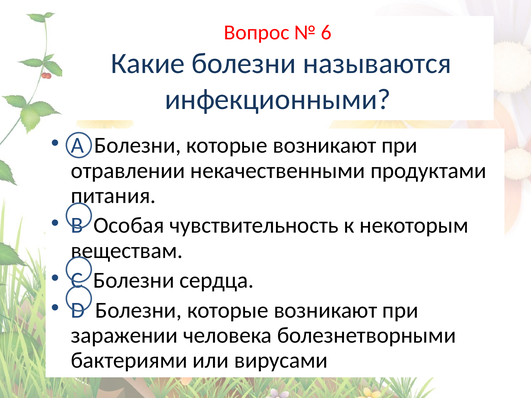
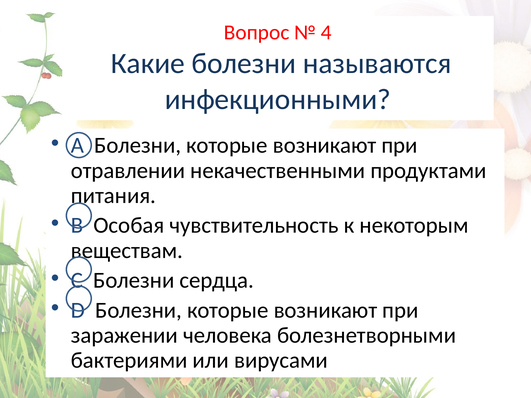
6: 6 -> 4
